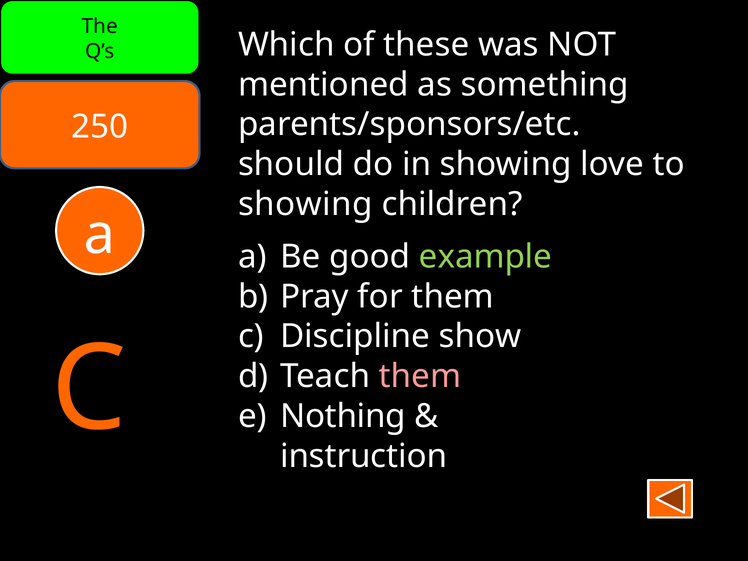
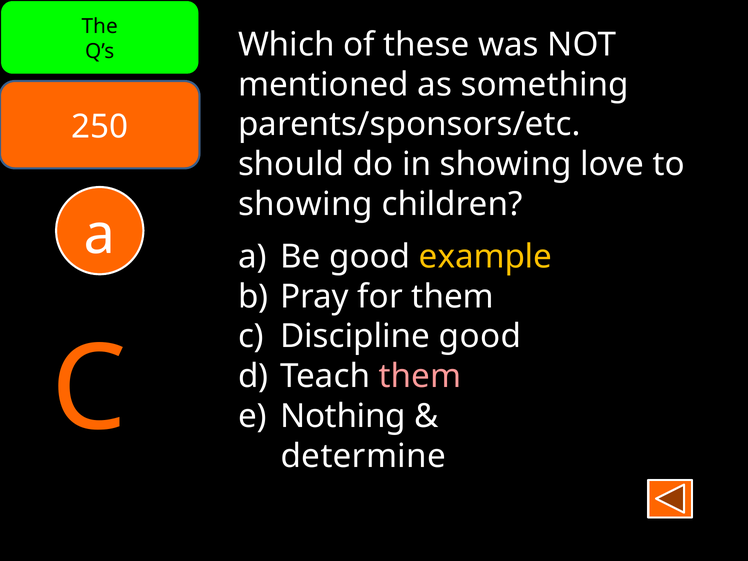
example colour: light green -> yellow
Discipline show: show -> good
instruction: instruction -> determine
